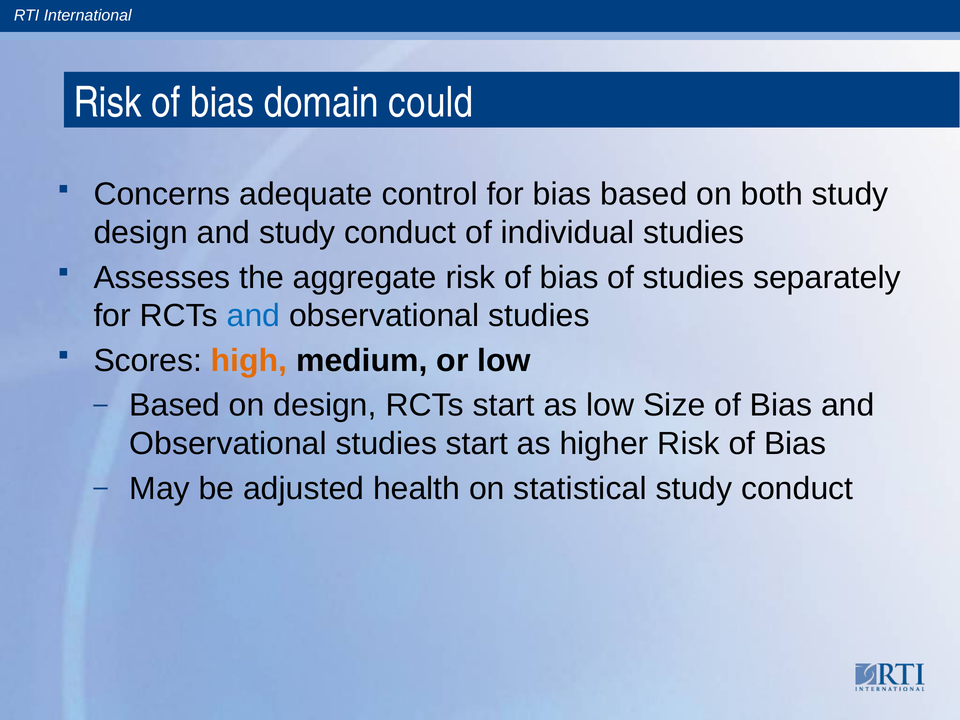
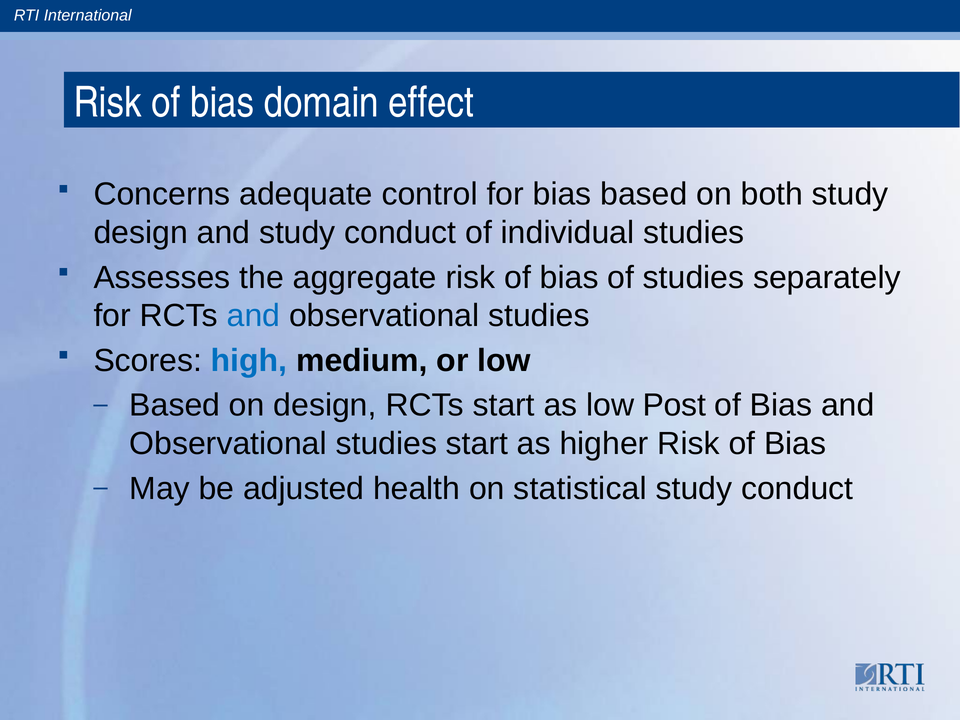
could: could -> effect
high colour: orange -> blue
Size: Size -> Post
